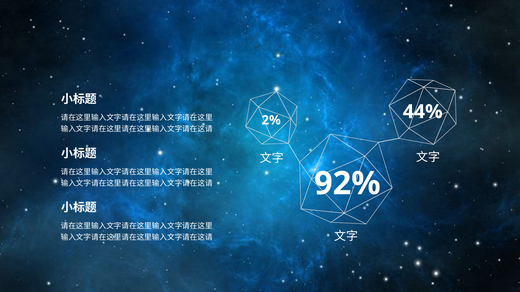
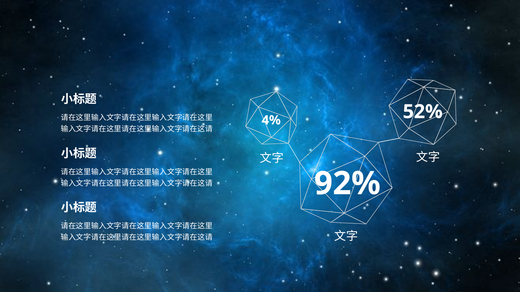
44%: 44% -> 52%
2%: 2% -> 4%
